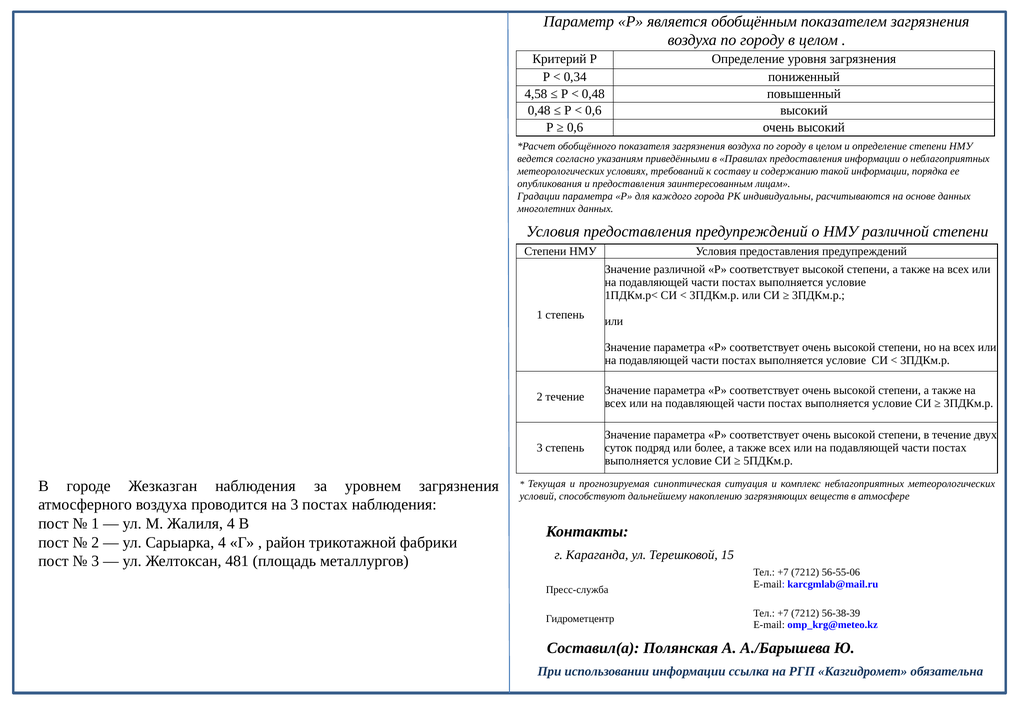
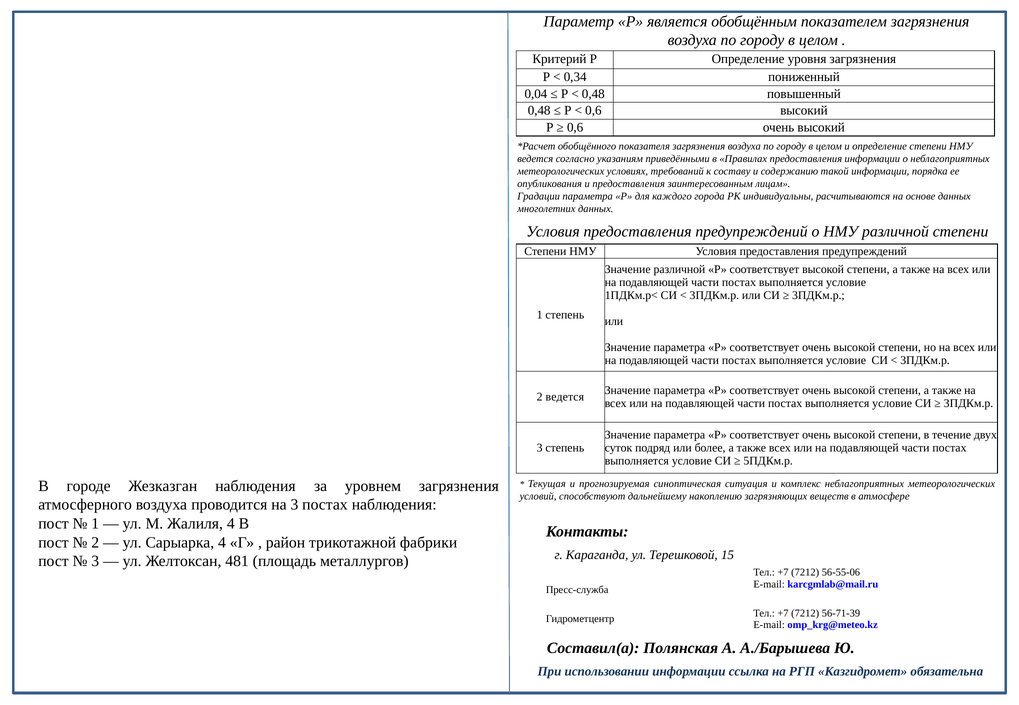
4,58: 4,58 -> 0,04
2 течение: течение -> ведется
56-38-39: 56-38-39 -> 56-71-39
